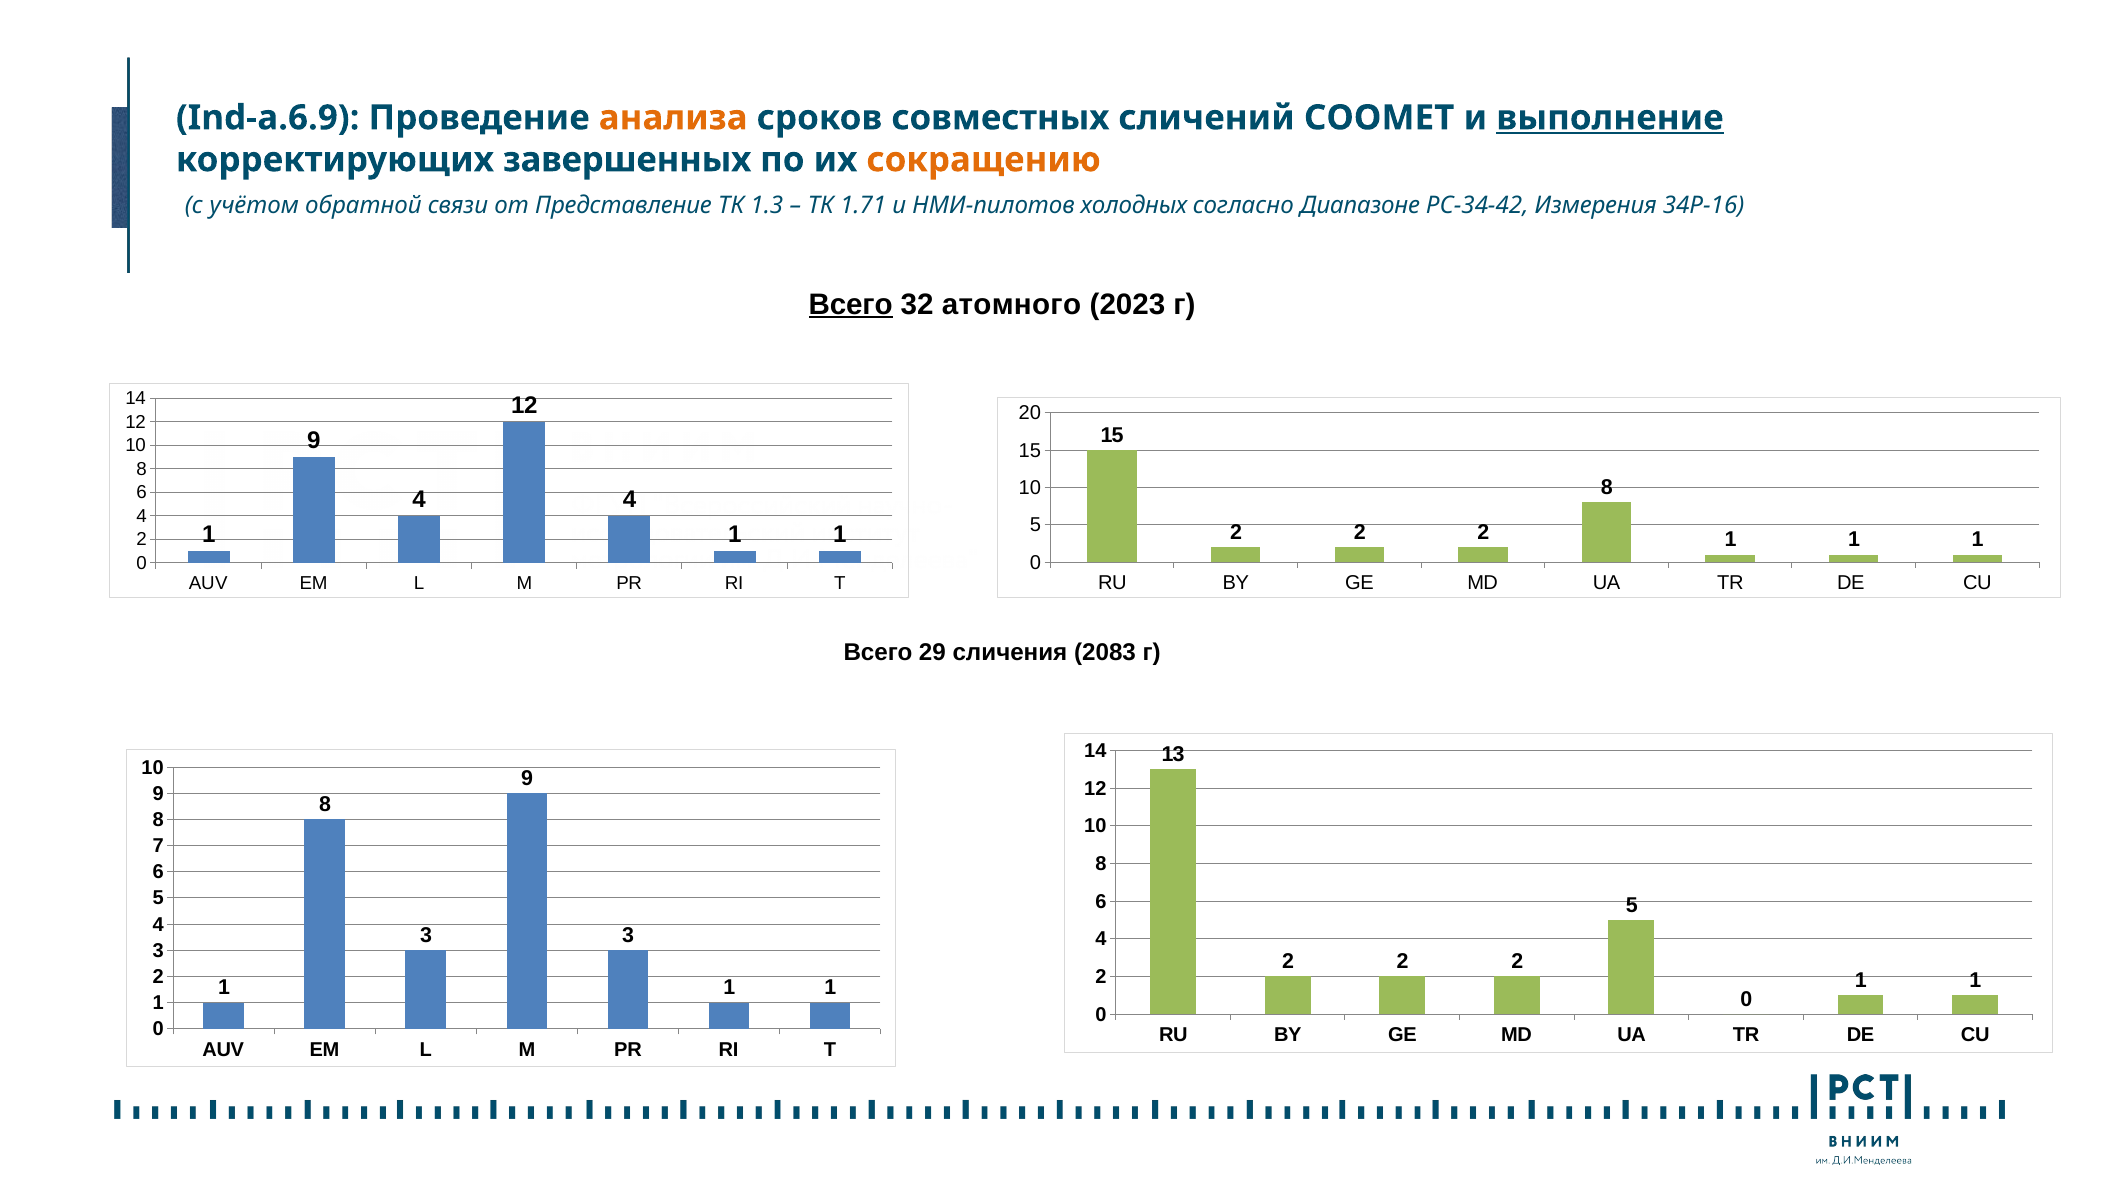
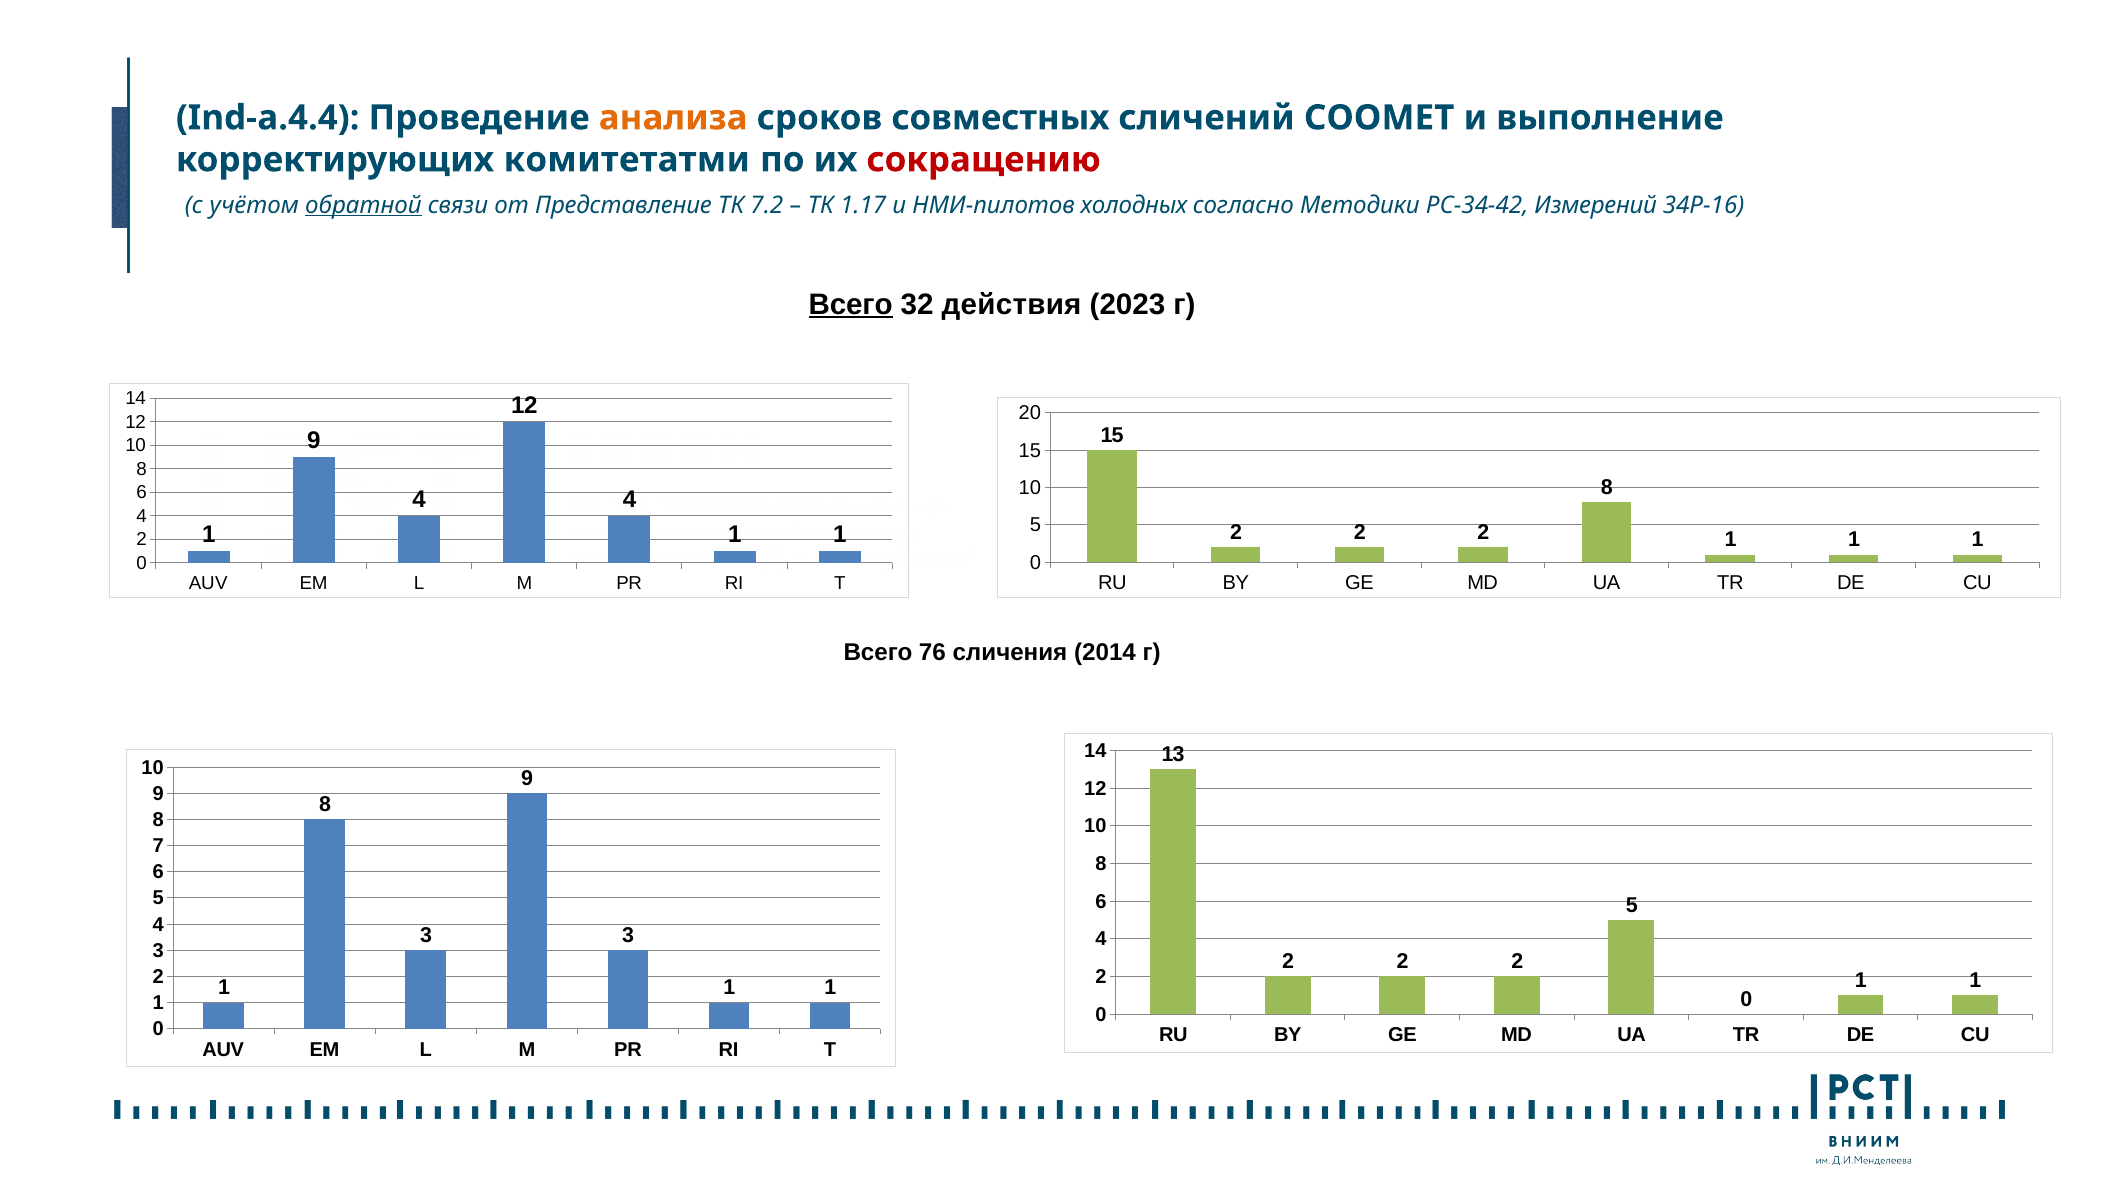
Ind-a.6.9: Ind-a.6.9 -> Ind-a.4.4
выполнение underline: present -> none
завершенных: завершенных -> комитетатми
сокращению colour: orange -> red
обратной underline: none -> present
1.3: 1.3 -> 7.2
1.71: 1.71 -> 1.17
Диапазоне: Диапазоне -> Методики
Измерения: Измерения -> Измерений
атомного: атомного -> действия
29: 29 -> 76
2083: 2083 -> 2014
